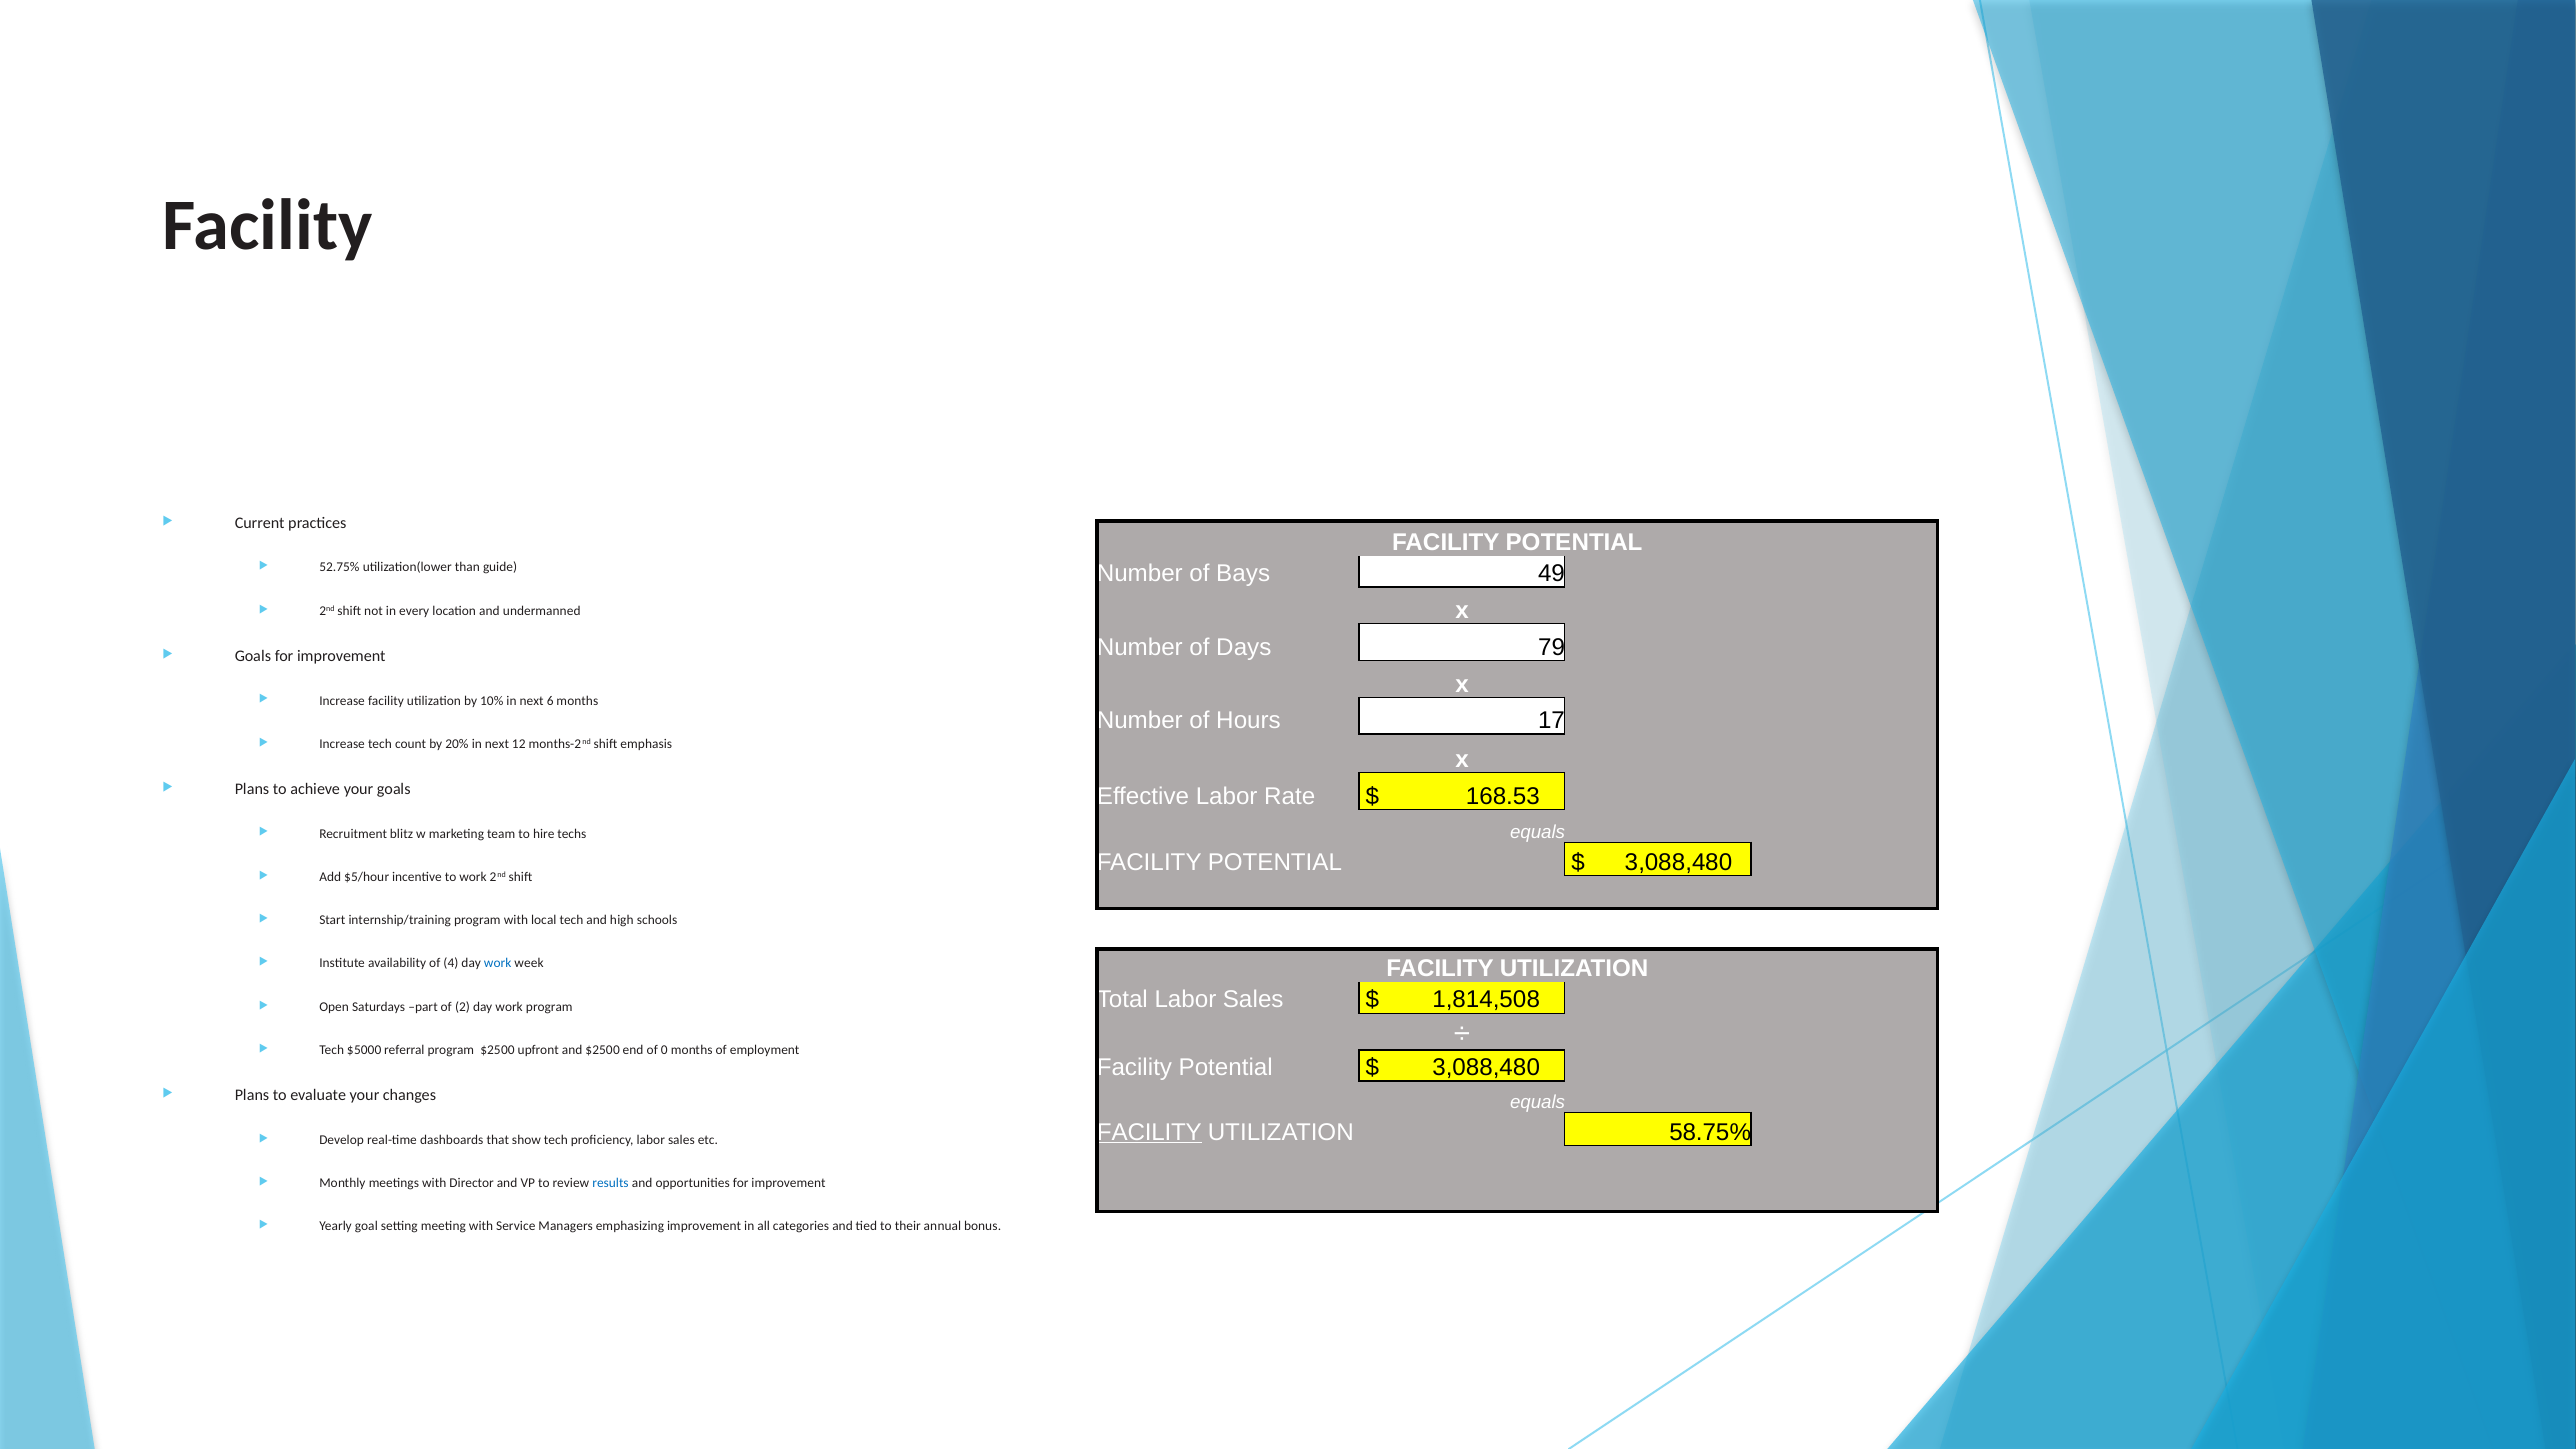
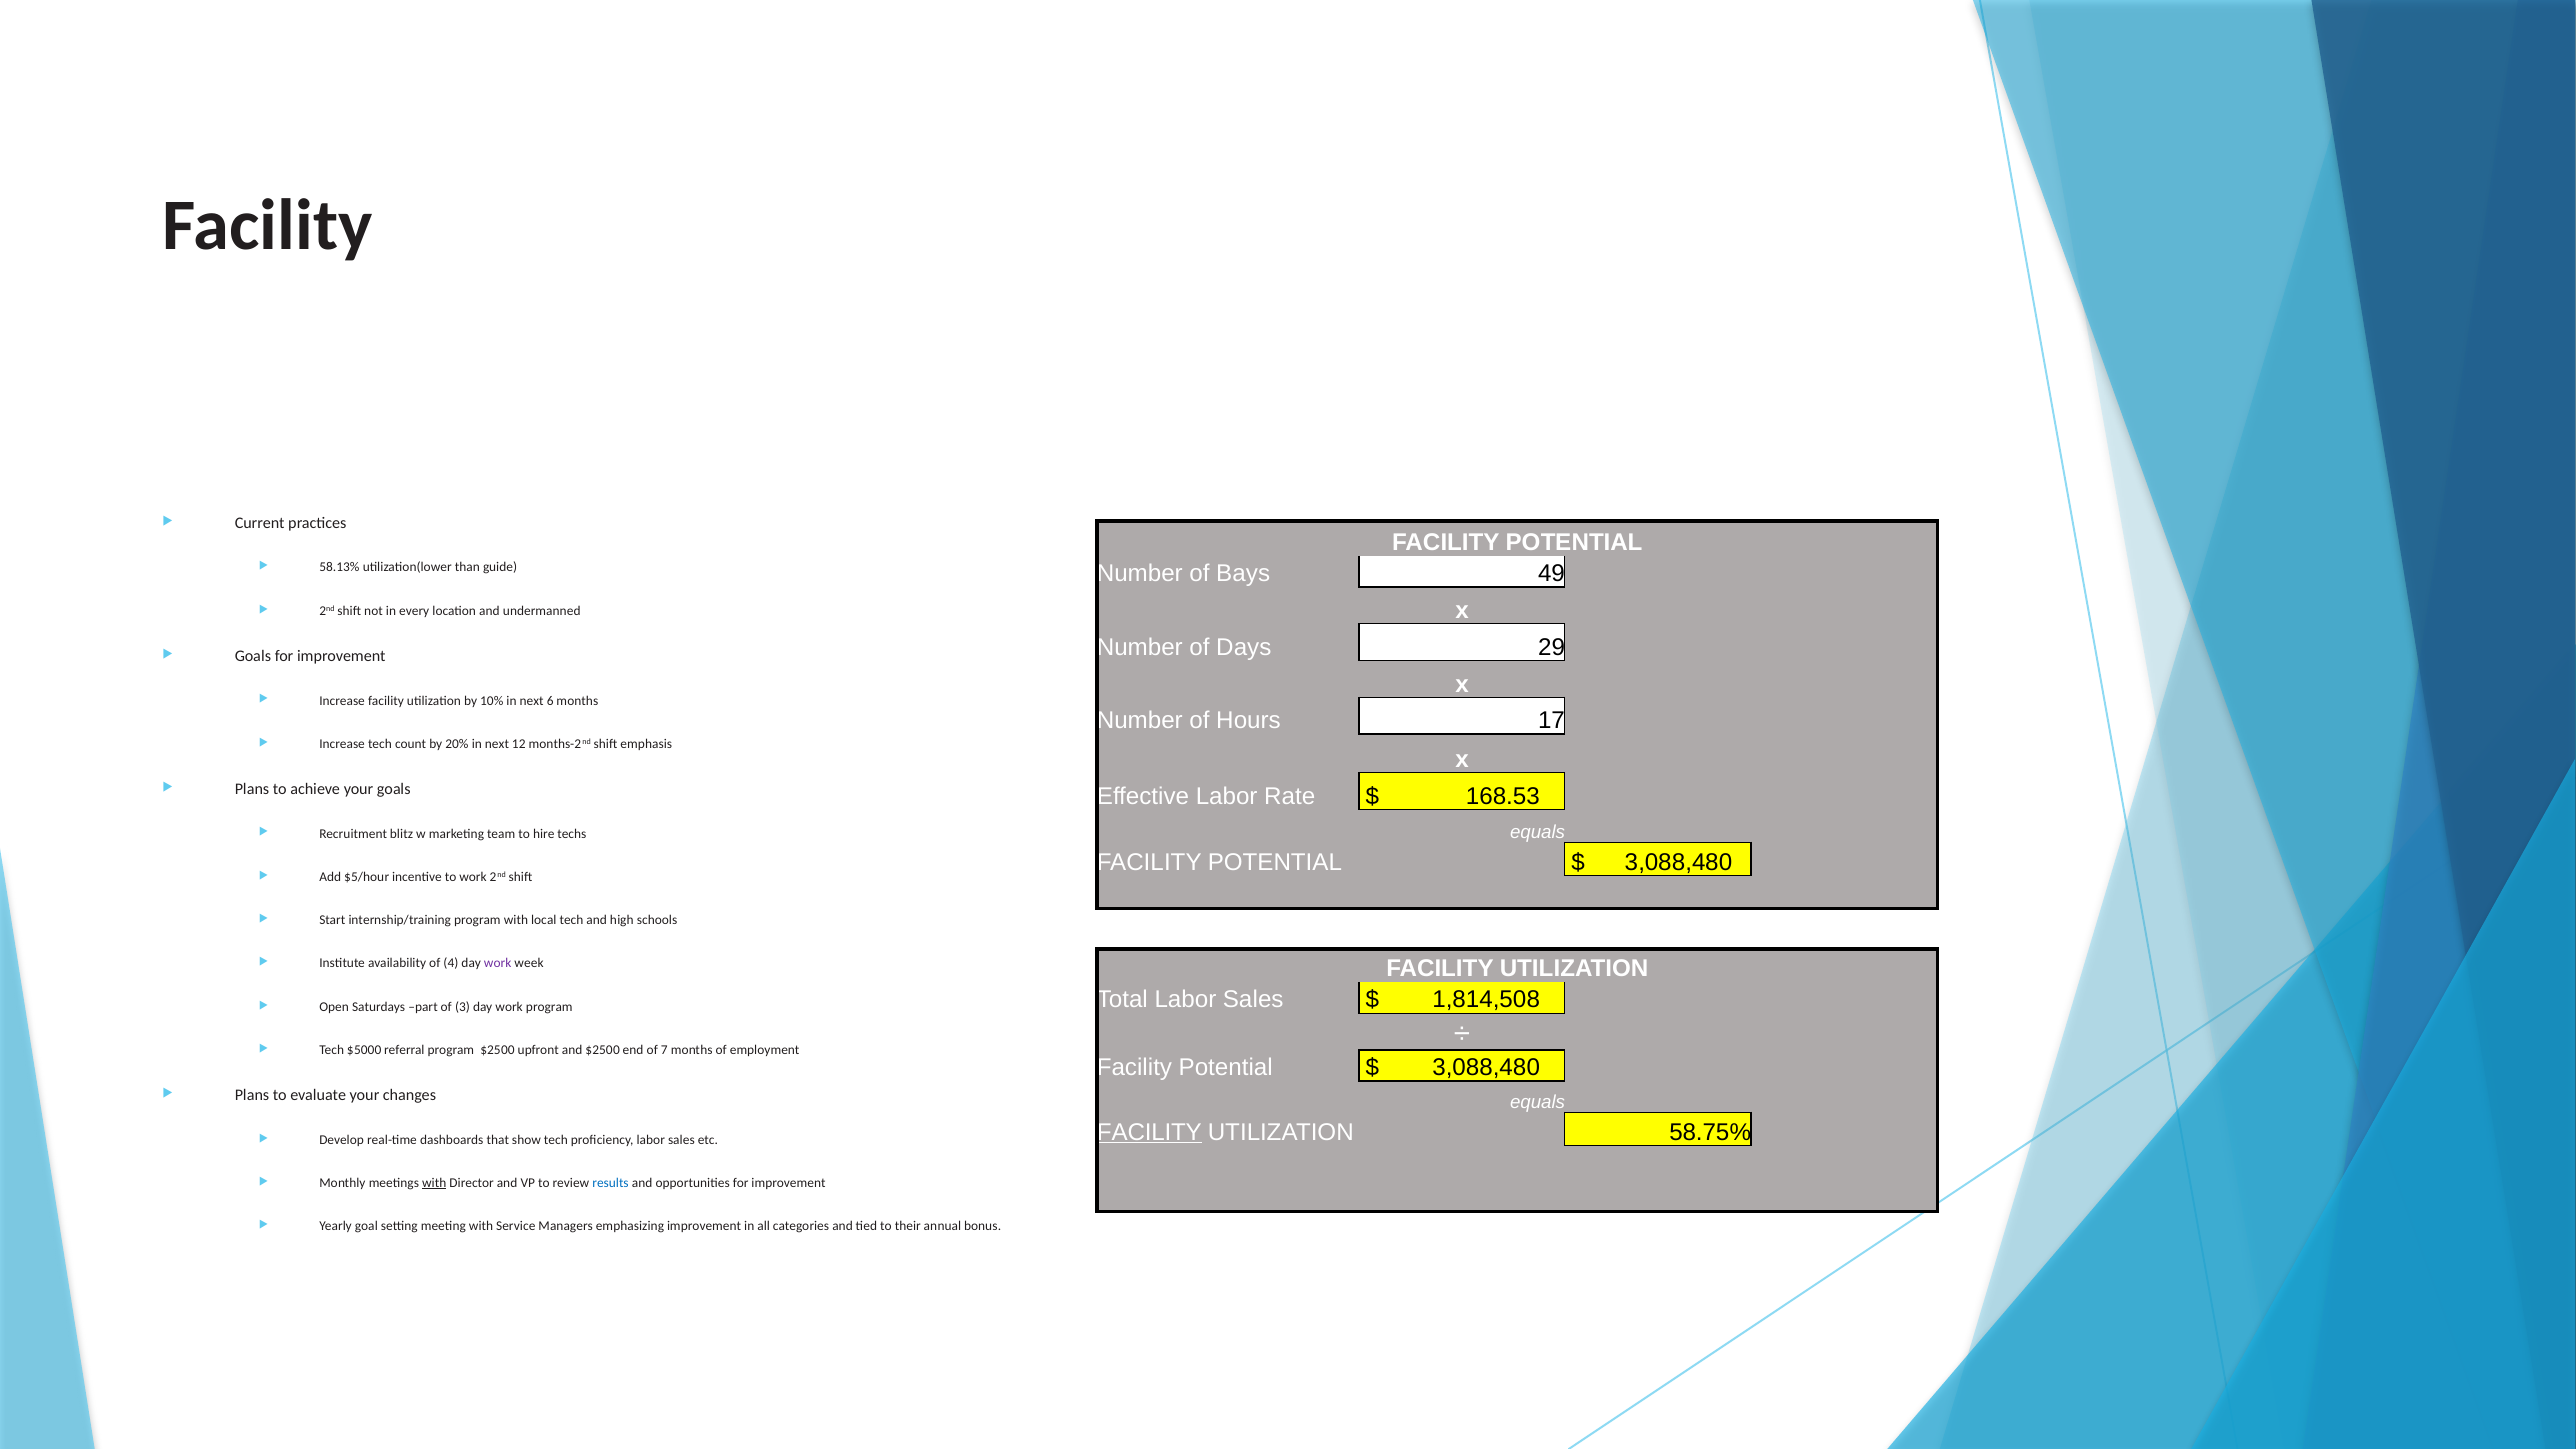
52.75%: 52.75% -> 58.13%
79: 79 -> 29
work at (498, 963) colour: blue -> purple
2: 2 -> 3
0: 0 -> 7
with at (434, 1183) underline: none -> present
